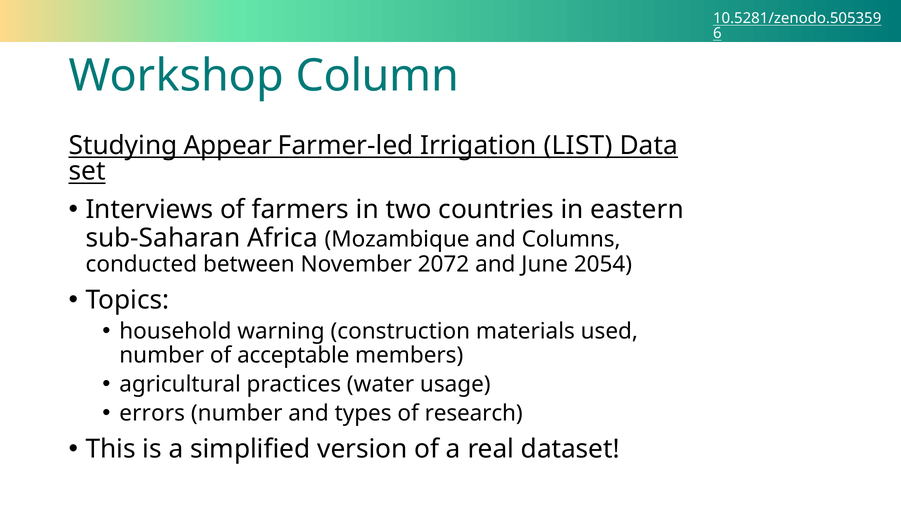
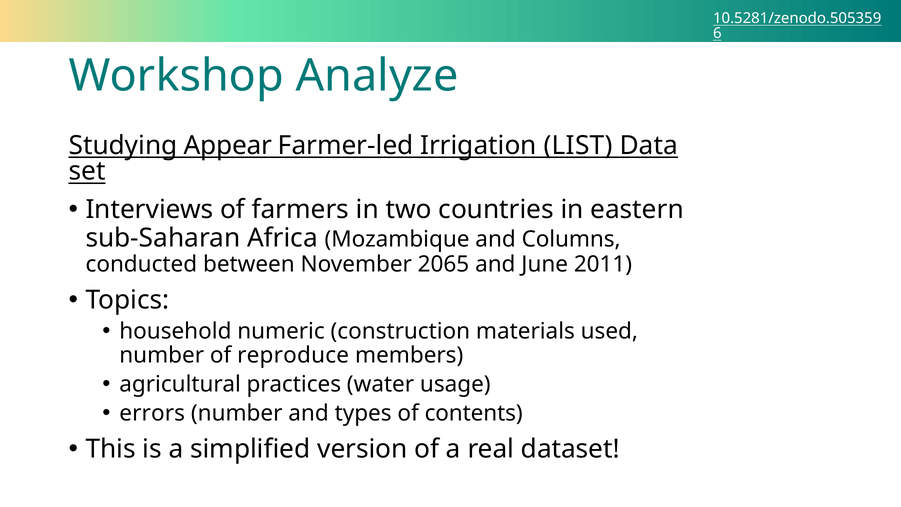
Column: Column -> Analyze
2072: 2072 -> 2065
2054: 2054 -> 2011
warning: warning -> numeric
acceptable: acceptable -> reproduce
research: research -> contents
